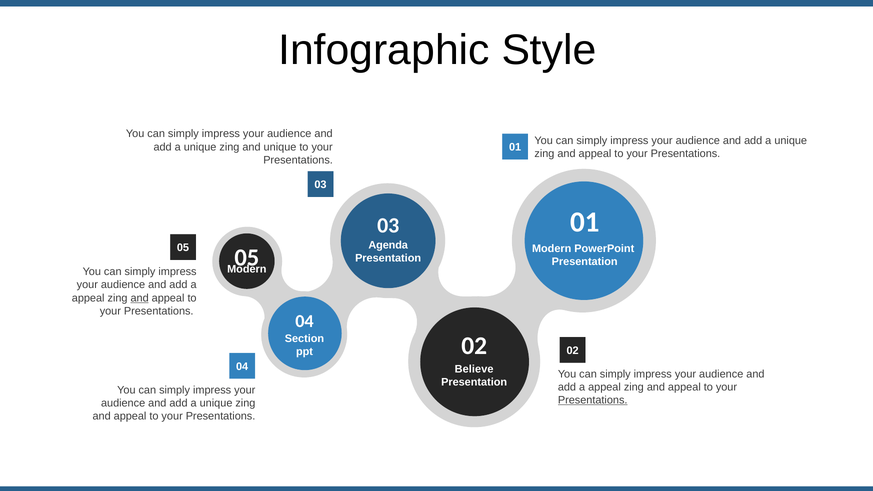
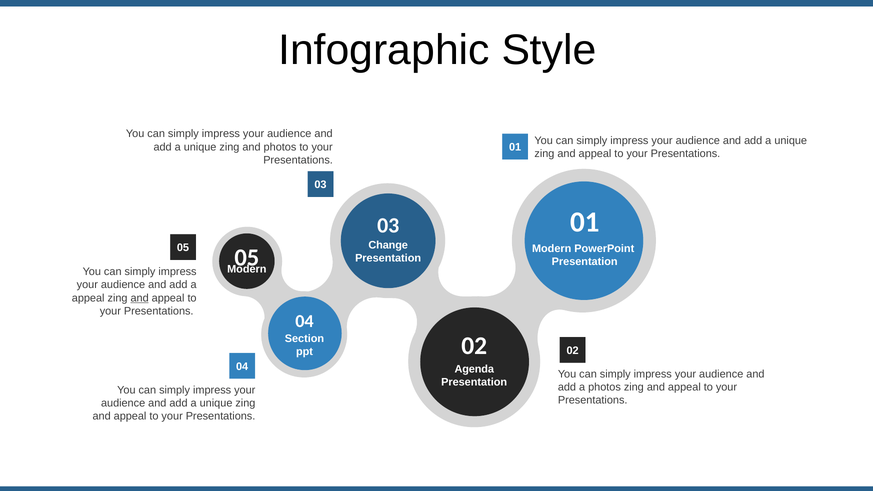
and unique: unique -> photos
Agenda: Agenda -> Change
Believe: Believe -> Agenda
appeal at (604, 387): appeal -> photos
Presentations at (593, 400) underline: present -> none
